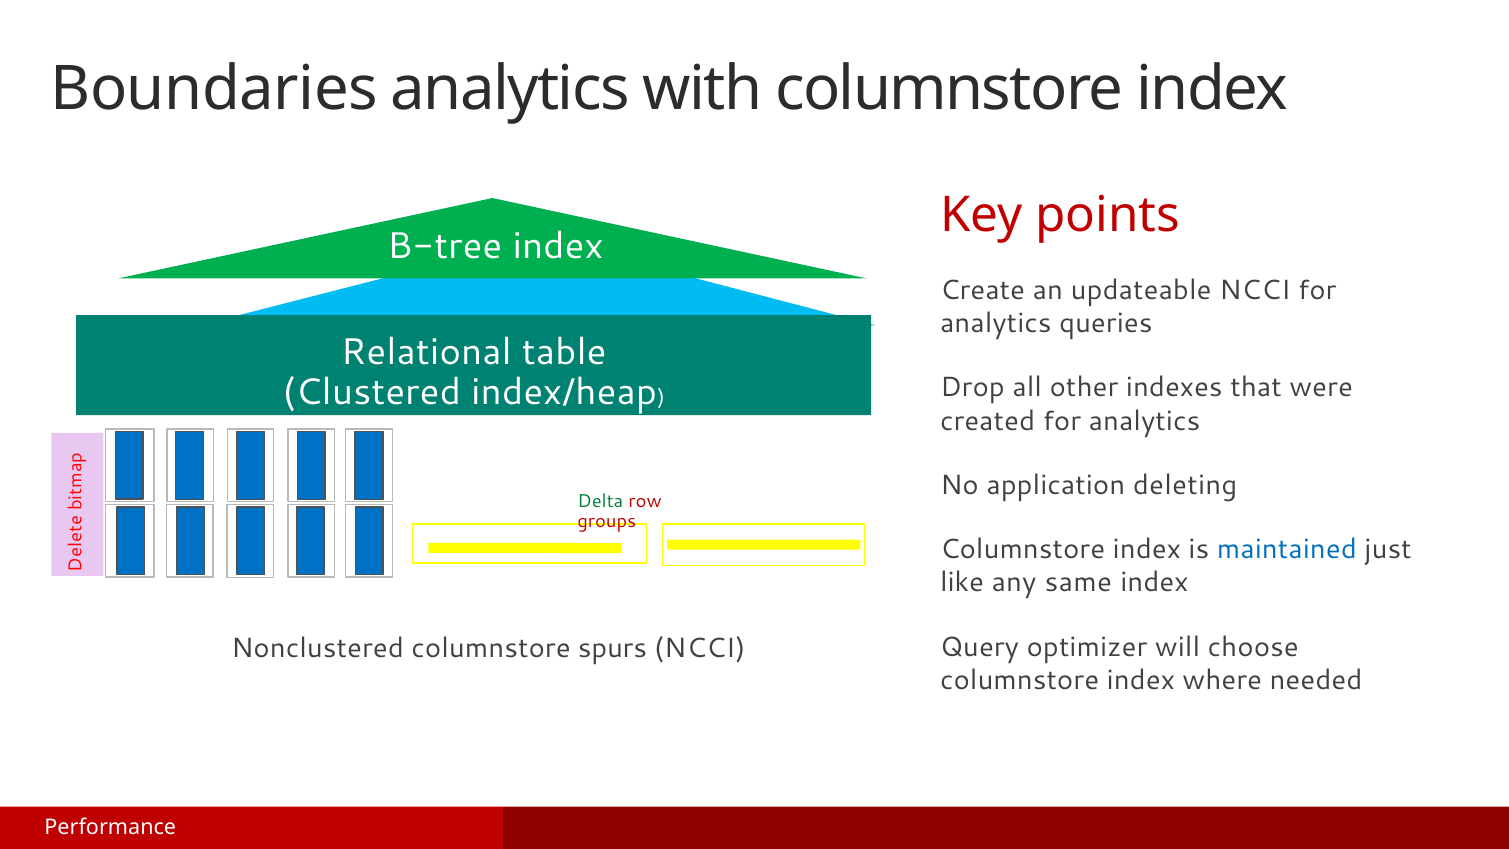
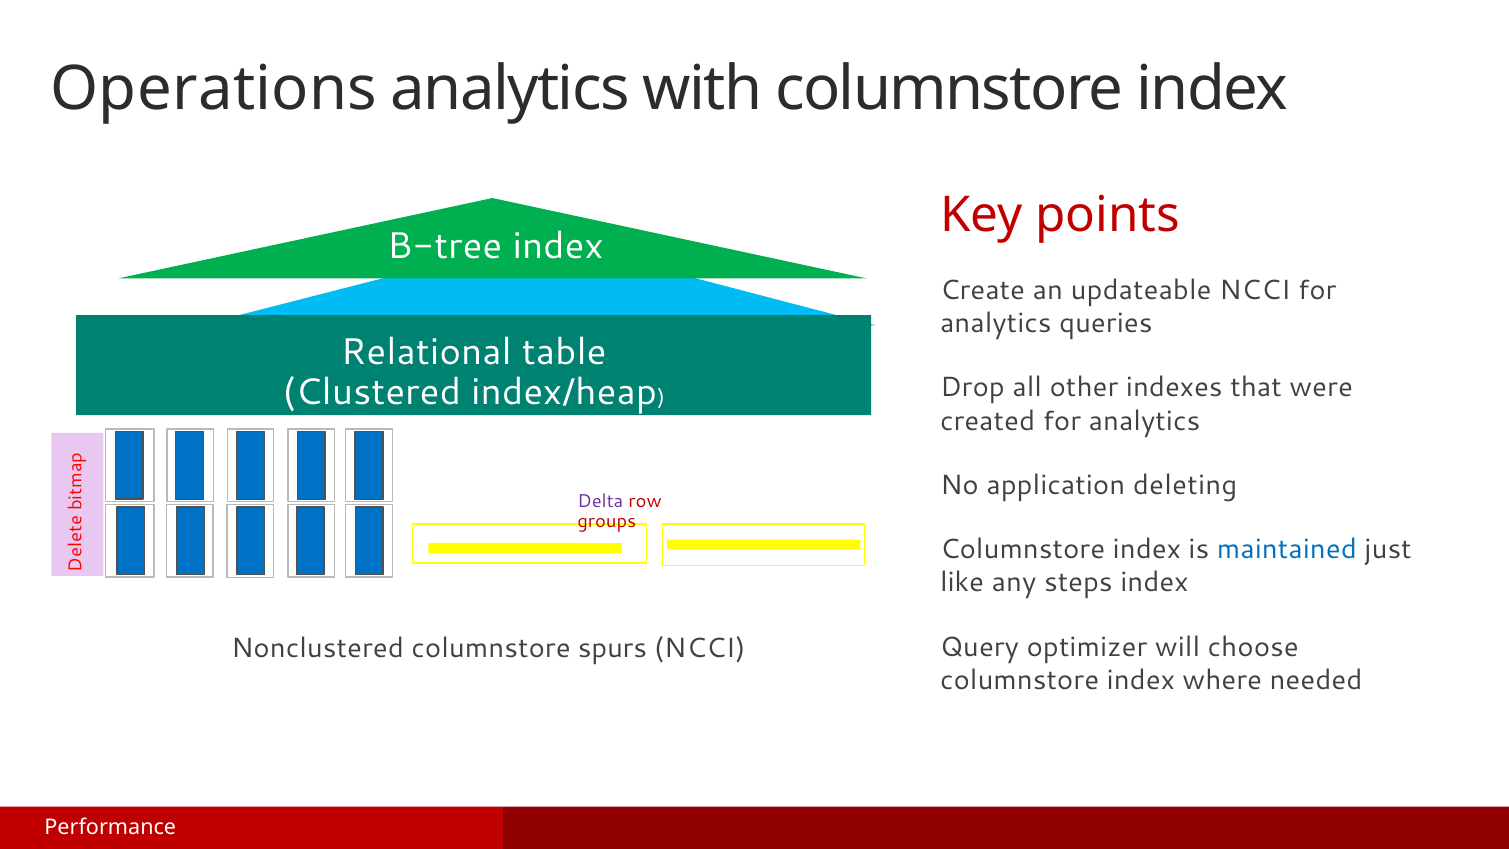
Boundaries: Boundaries -> Operations
Delta colour: green -> purple
same: same -> steps
